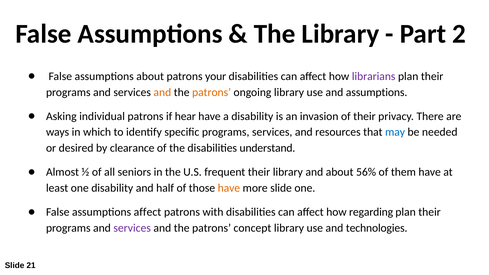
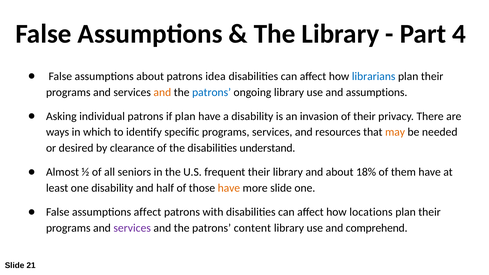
2: 2 -> 4
your: your -> idea
librarians colour: purple -> blue
patrons at (212, 92) colour: orange -> blue
if hear: hear -> plan
may colour: blue -> orange
56%: 56% -> 18%
regarding: regarding -> locations
concept: concept -> content
technologies: technologies -> comprehend
